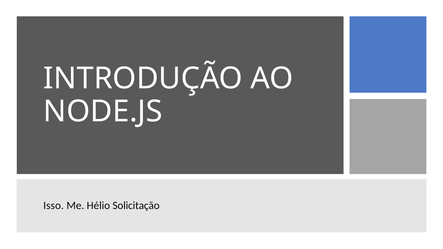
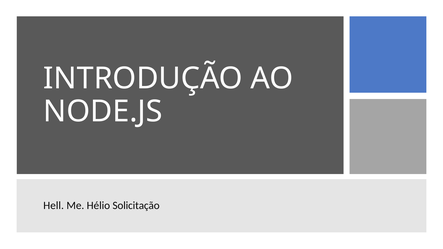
Isso: Isso -> Hell
